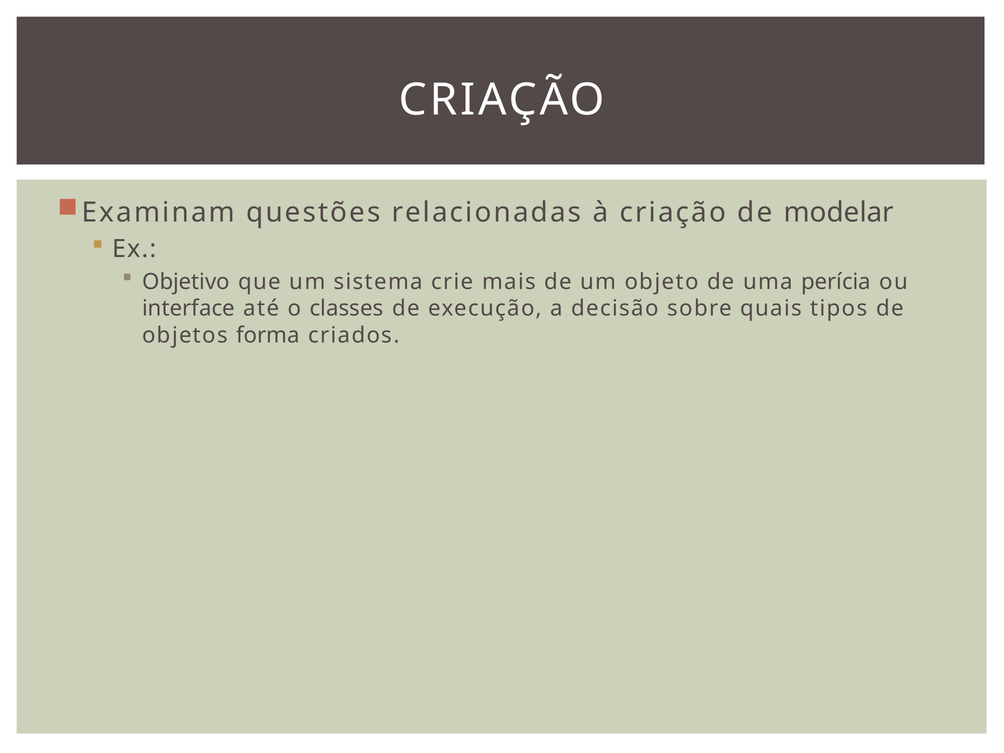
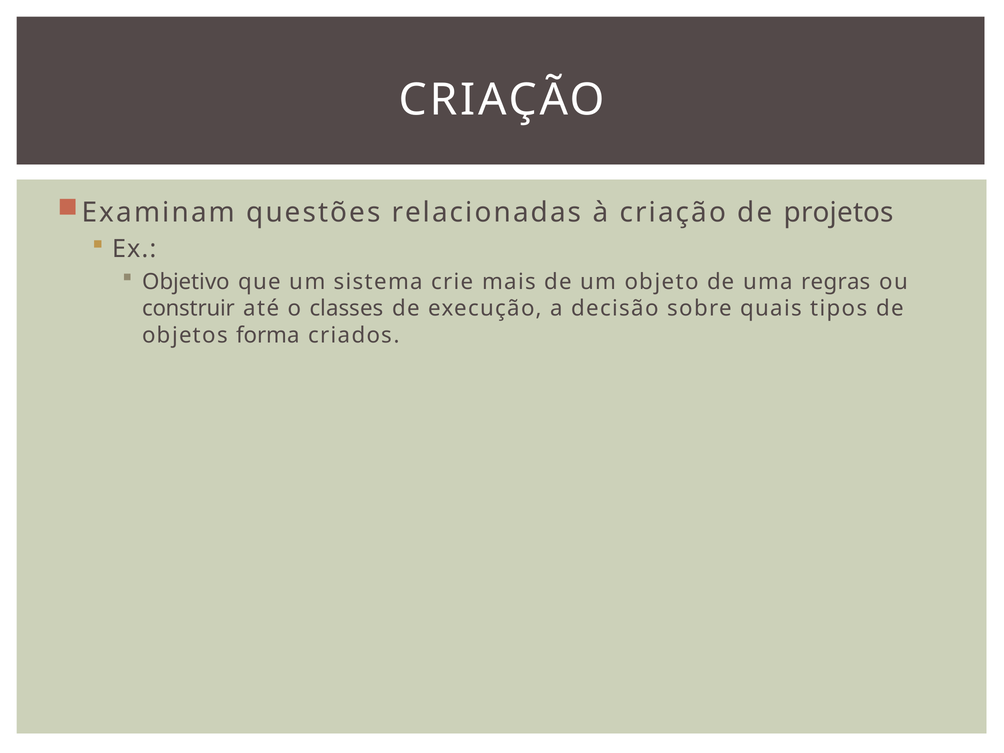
modelar: modelar -> projetos
perícia: perícia -> regras
interface: interface -> construir
